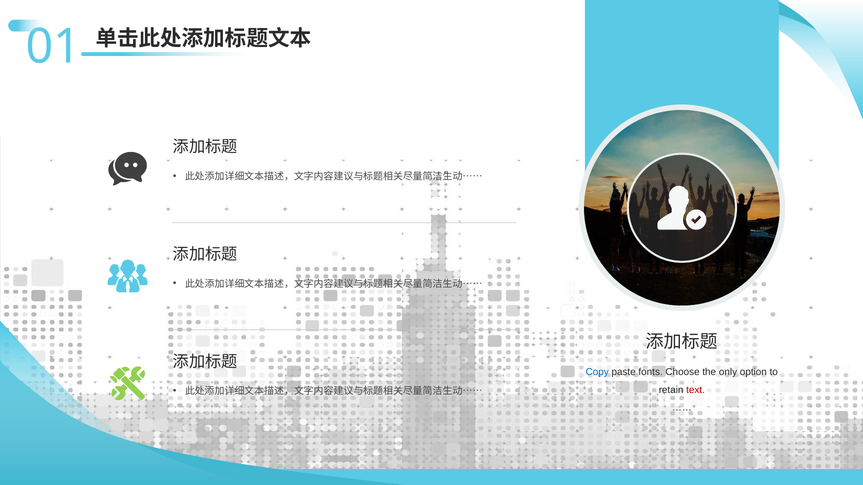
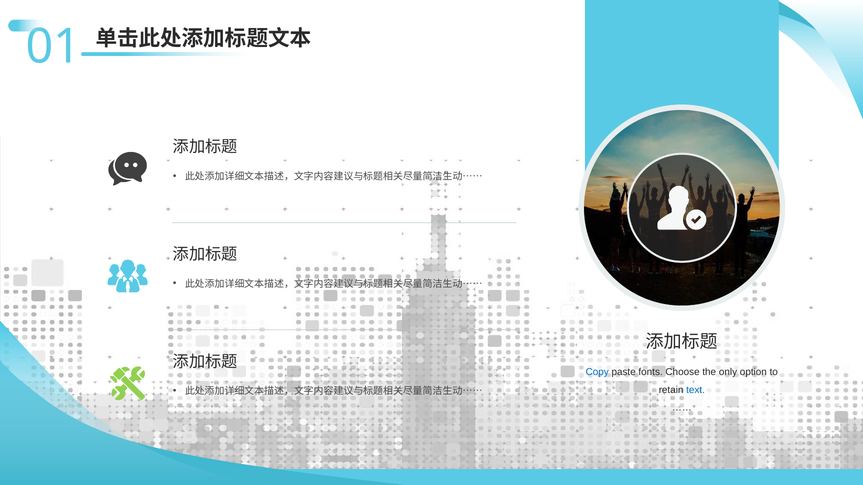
text colour: red -> blue
